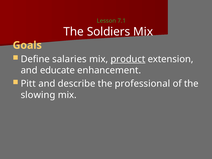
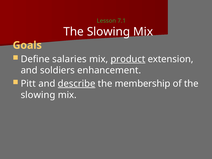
Soldiers at (109, 32): Soldiers -> Slowing
educate: educate -> soldiers
describe underline: none -> present
professional: professional -> membership
